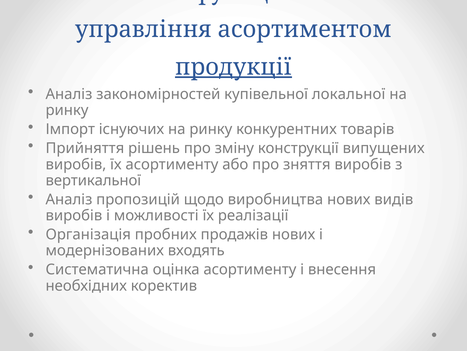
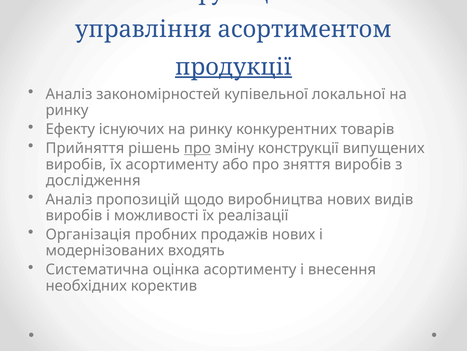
Імпорт: Імпорт -> Ефекту
про at (197, 148) underline: none -> present
вертикальної: вертикальної -> дослідження
